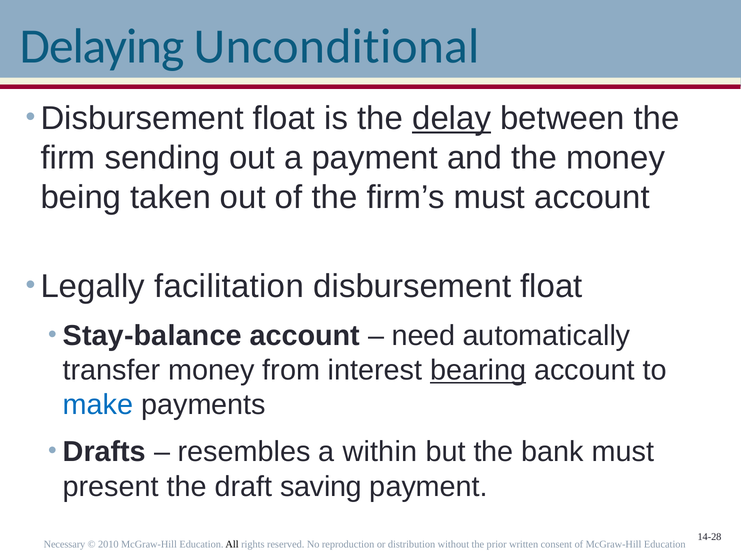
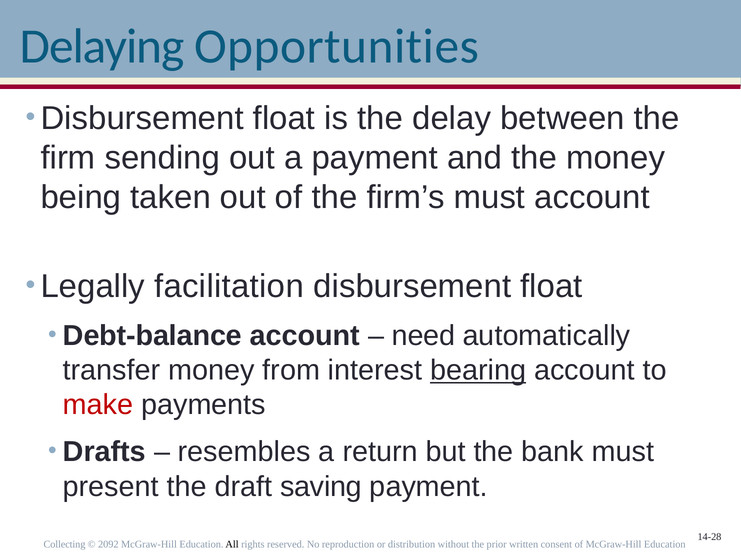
Unconditional: Unconditional -> Opportunities
delay underline: present -> none
Stay-balance: Stay-balance -> Debt-balance
make colour: blue -> red
within: within -> return
Necessary: Necessary -> Collecting
2010: 2010 -> 2092
